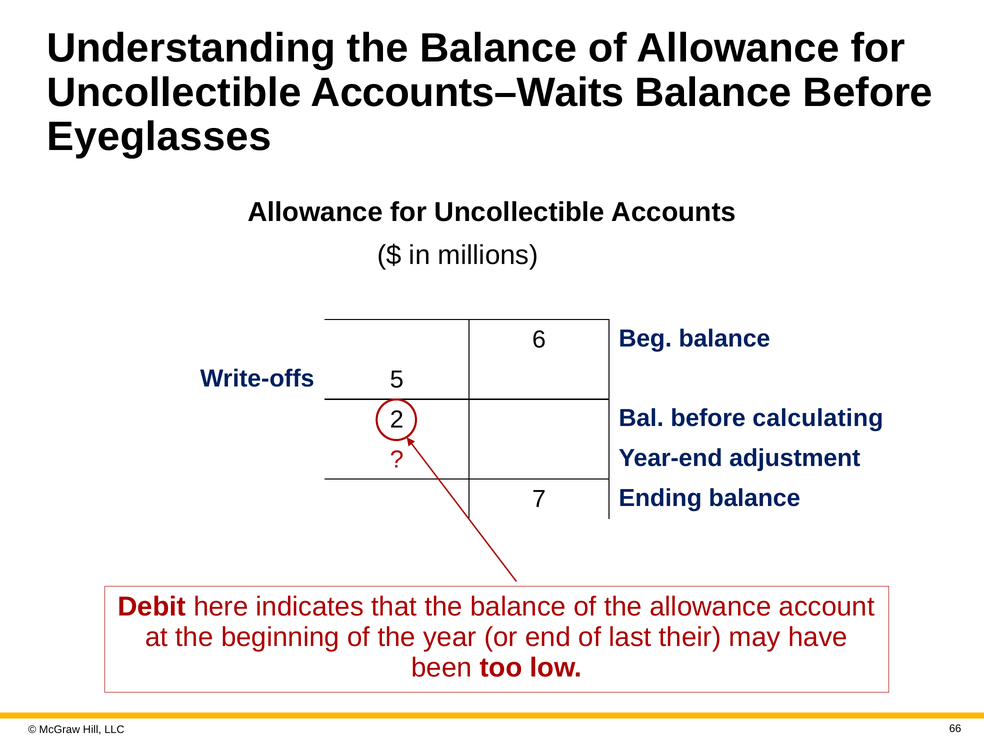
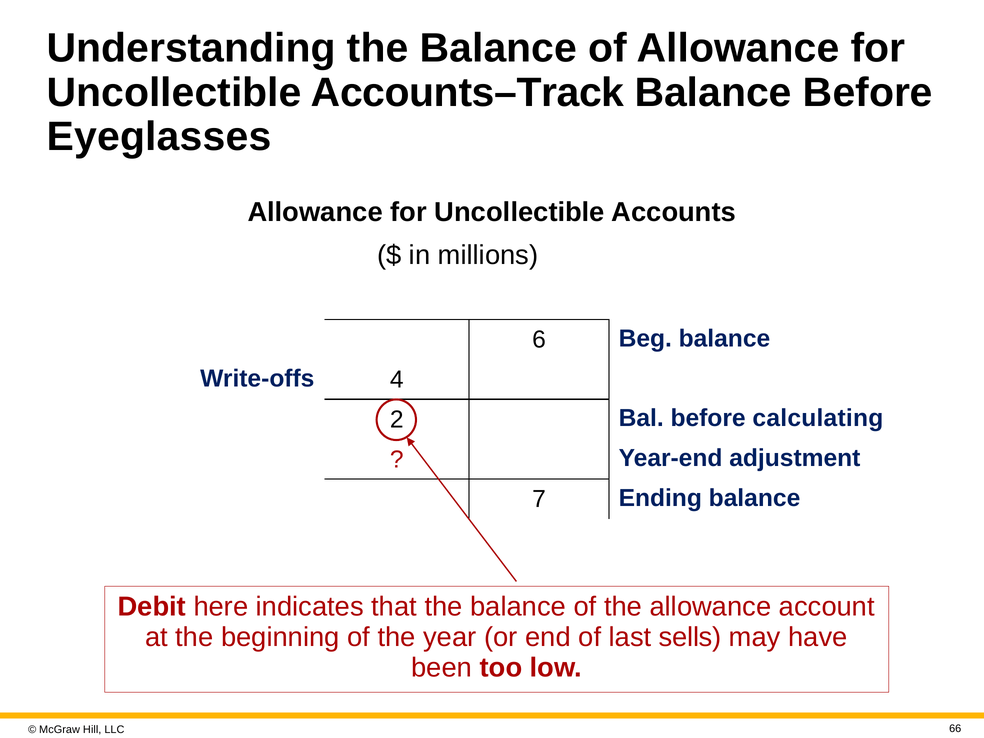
Accounts–Waits: Accounts–Waits -> Accounts–Track
5: 5 -> 4
their: their -> sells
